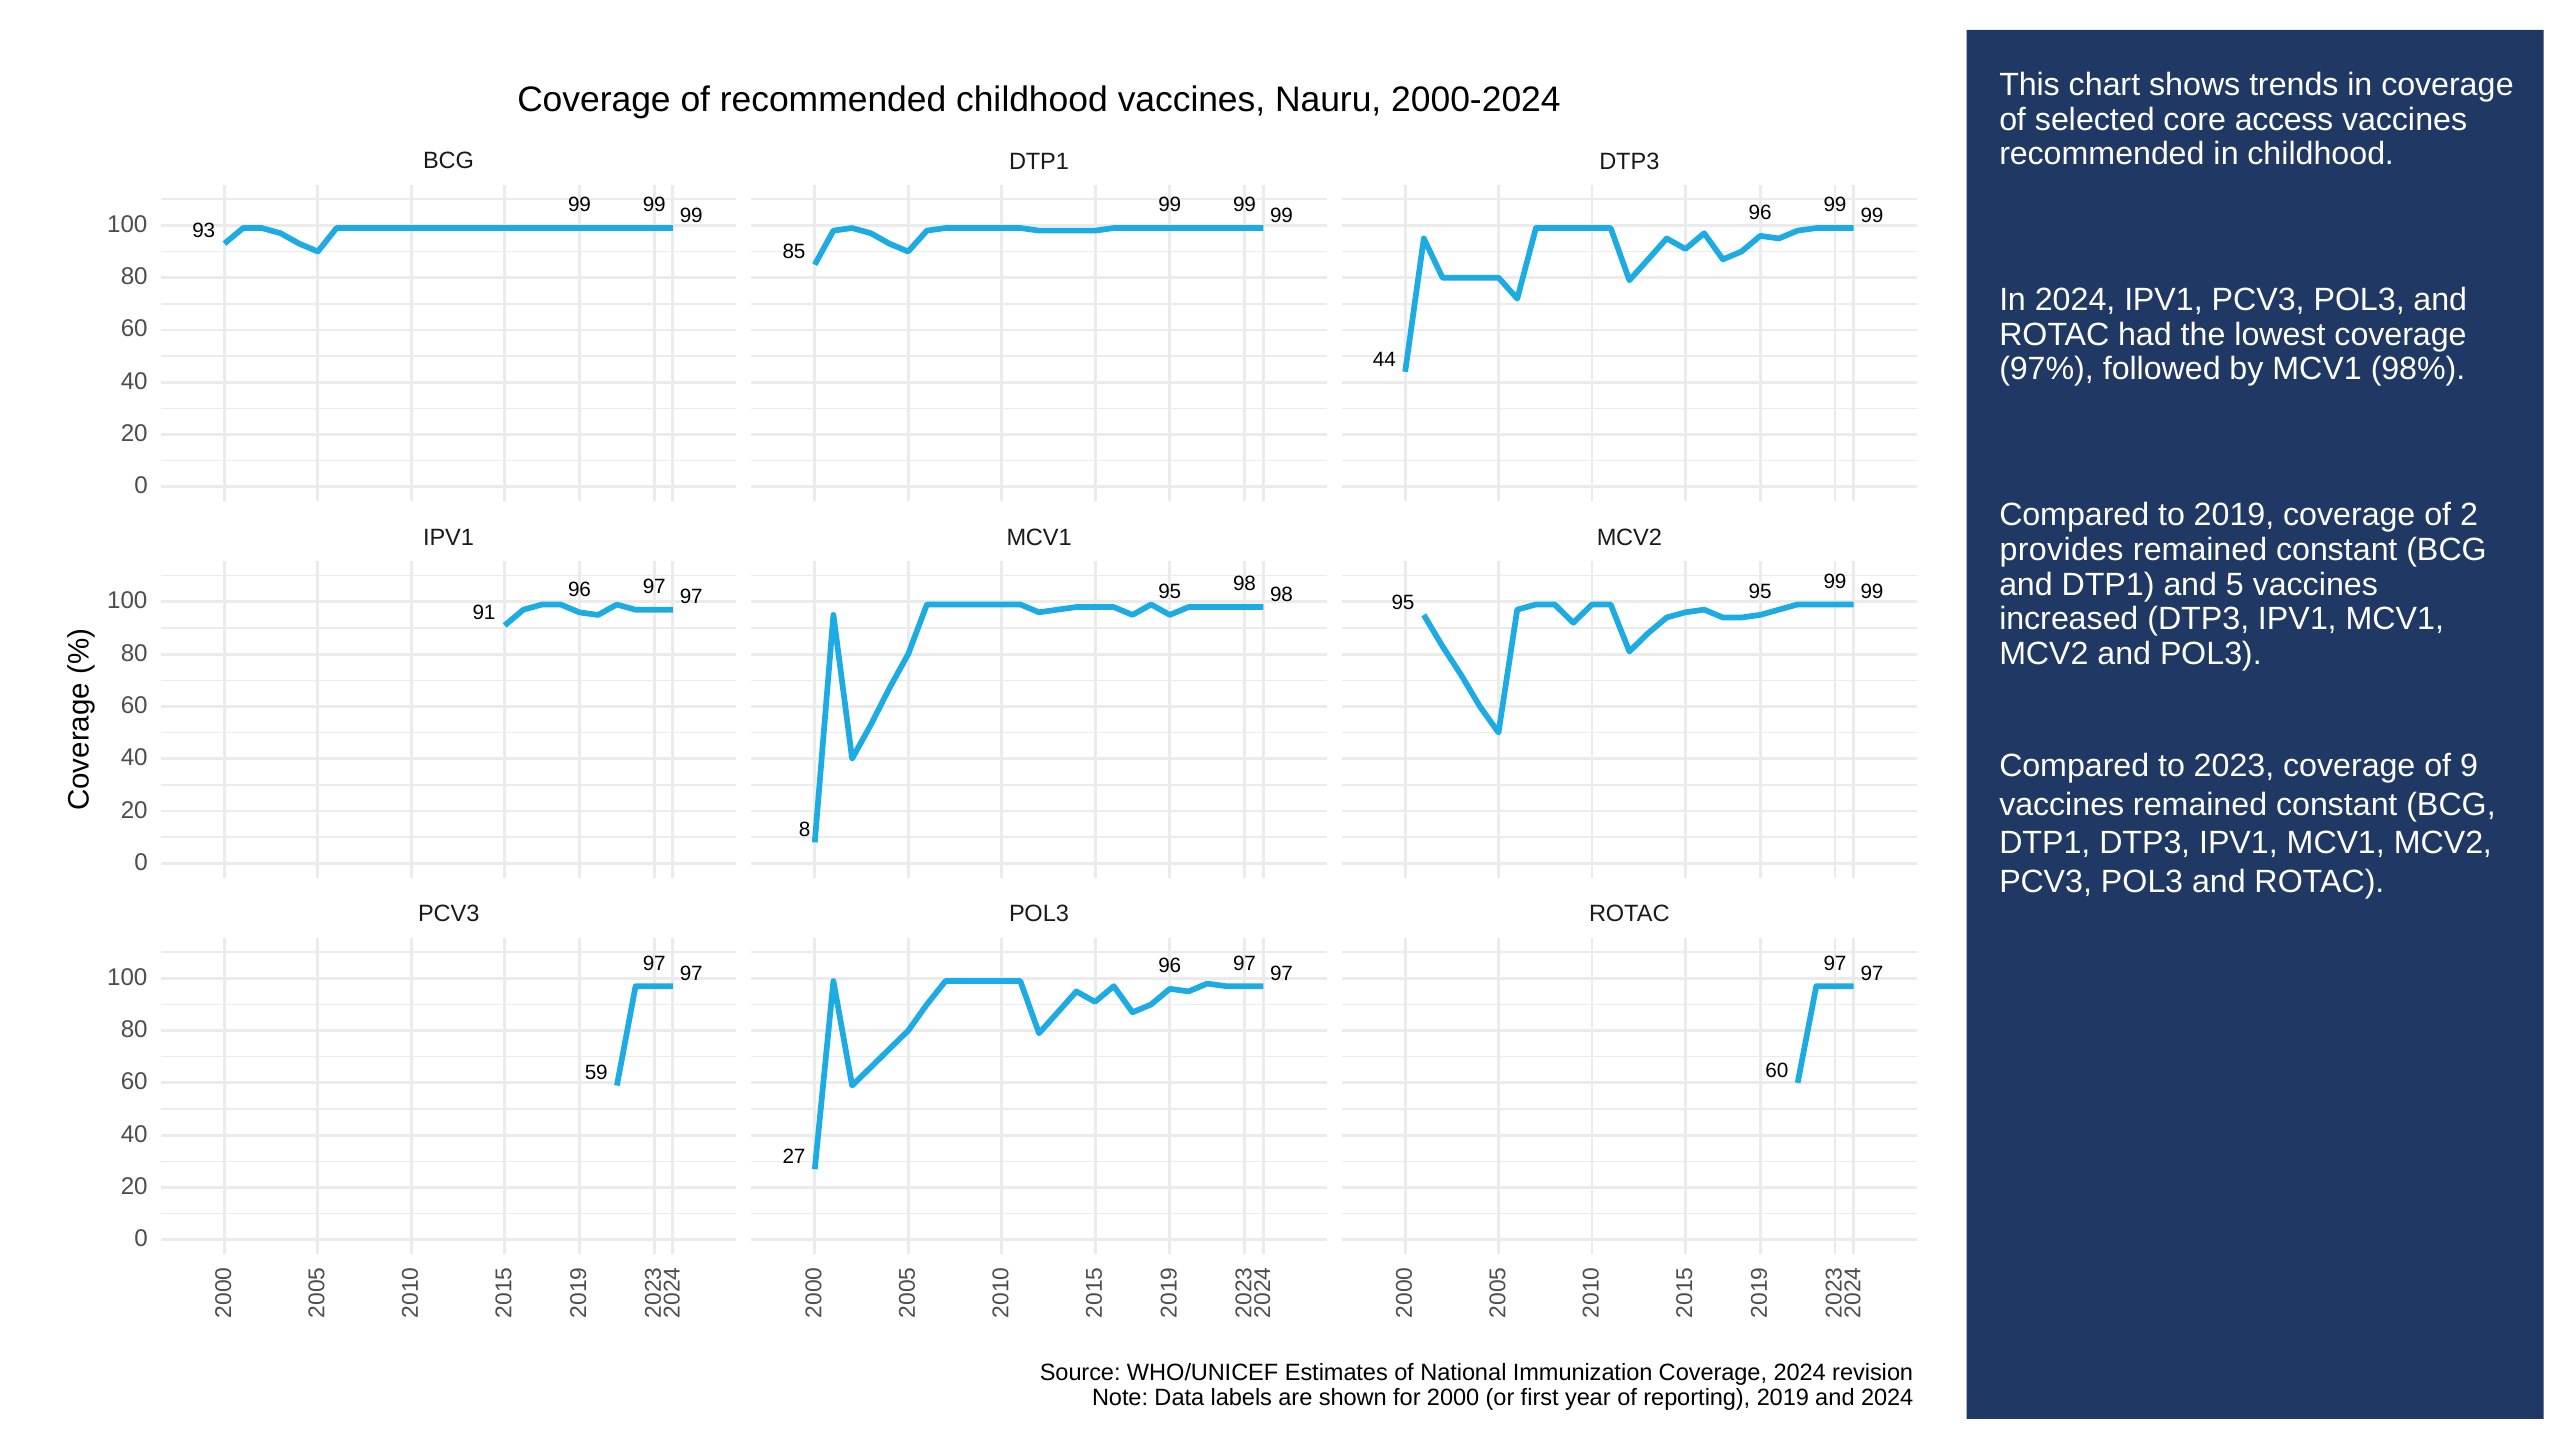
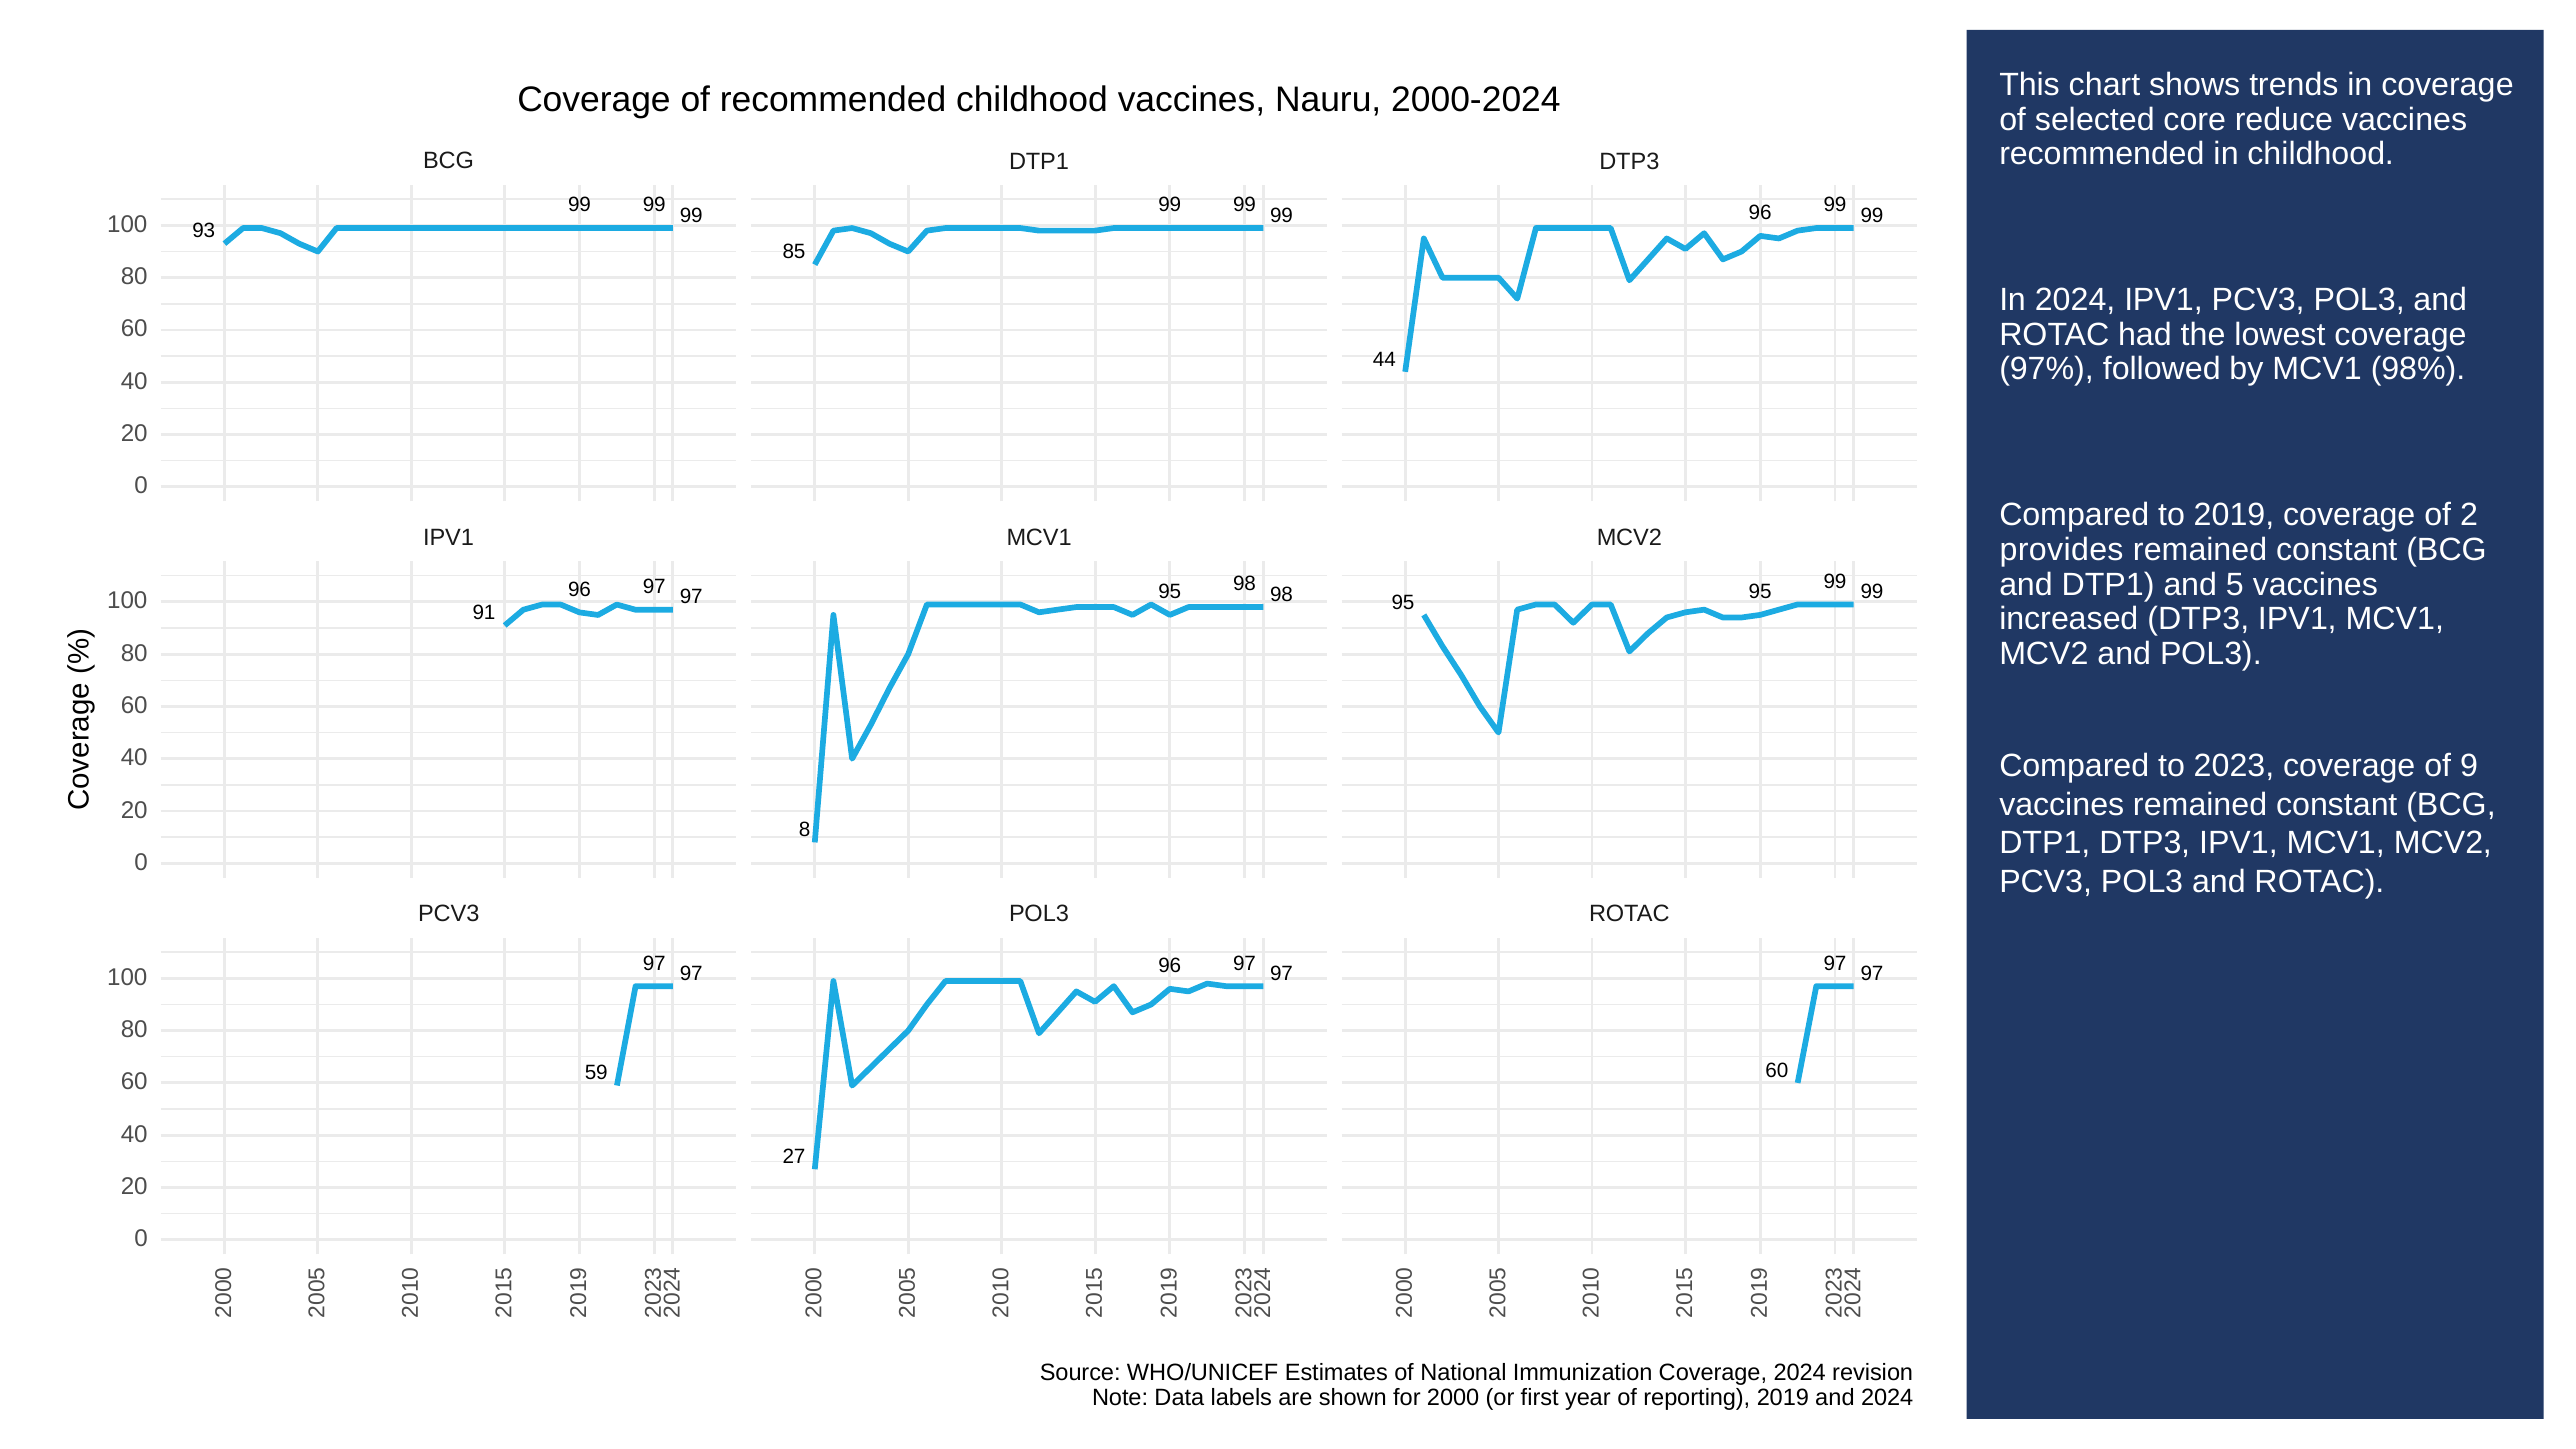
access: access -> reduce
